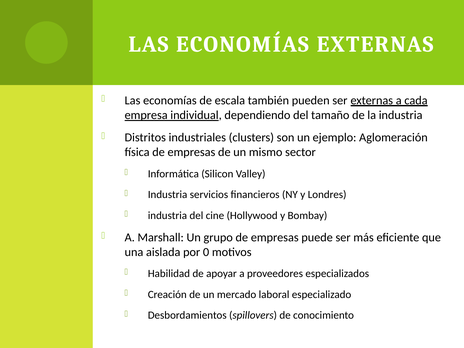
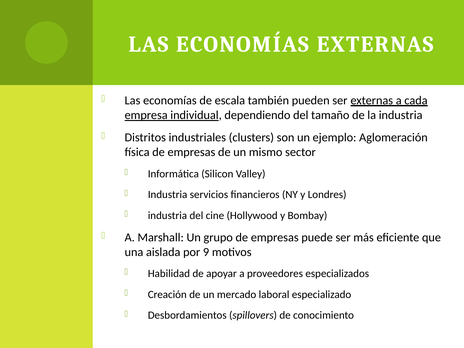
0: 0 -> 9
